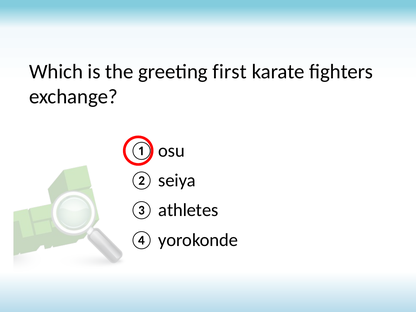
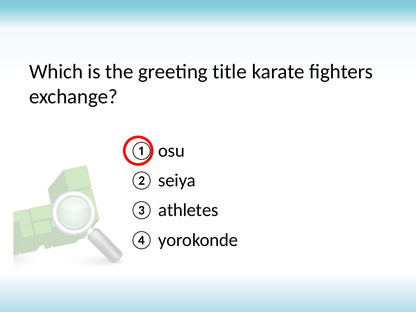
first: first -> title
